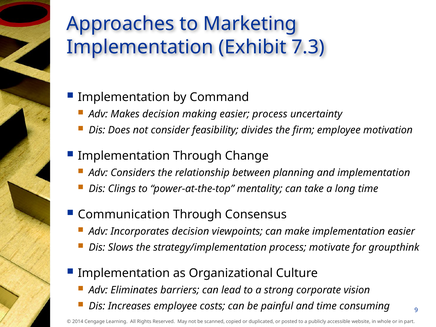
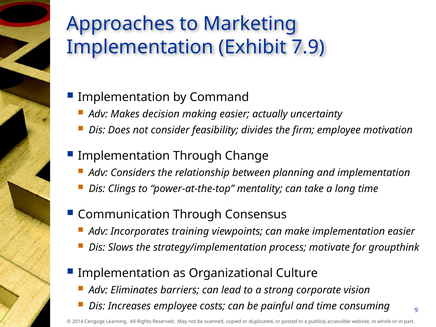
7.3: 7.3 -> 7.9
easier process: process -> actually
Incorporates decision: decision -> training
